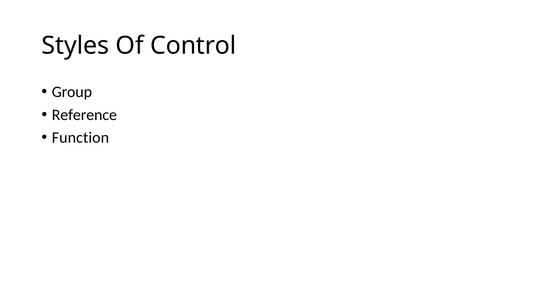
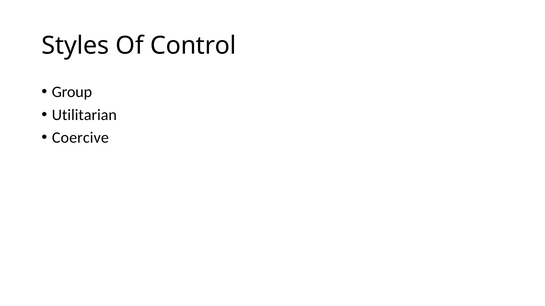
Reference: Reference -> Utilitarian
Function: Function -> Coercive
